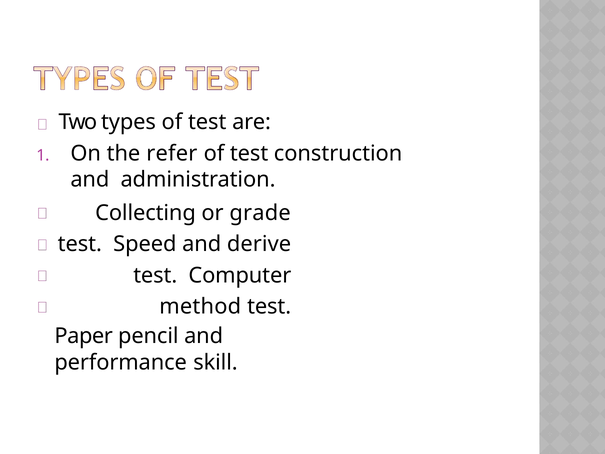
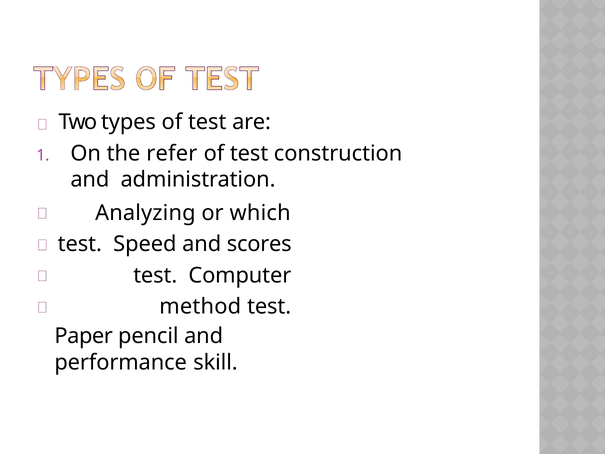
Collecting: Collecting -> Analyzing
grade: grade -> which
derive: derive -> scores
